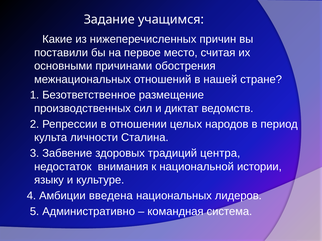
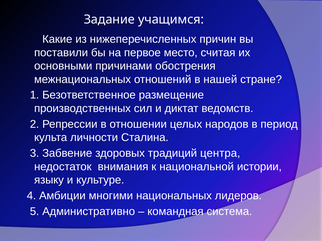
введена: введена -> многими
